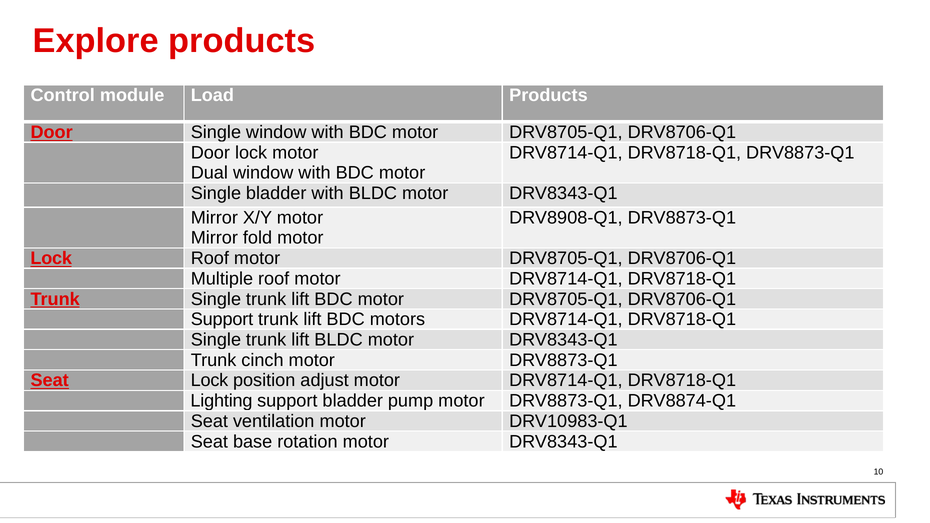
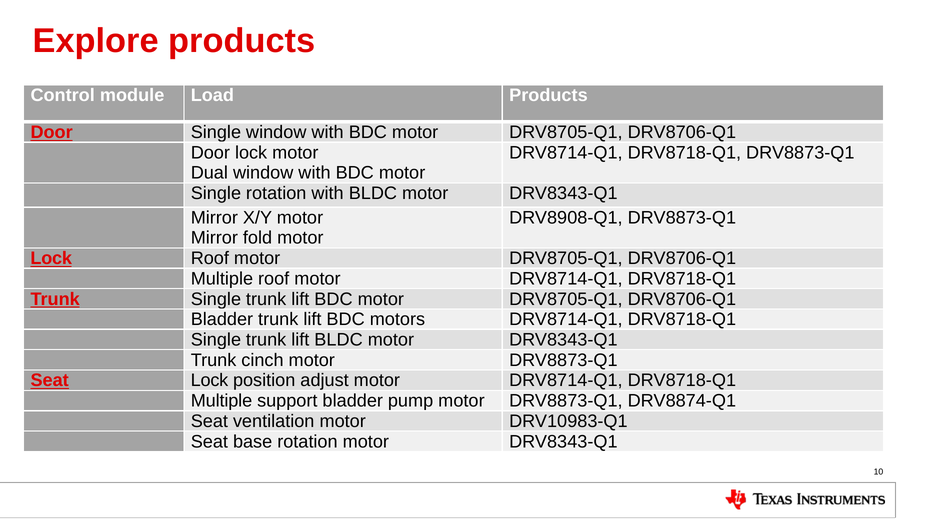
Single bladder: bladder -> rotation
Support at (222, 319): Support -> Bladder
Lighting at (221, 401): Lighting -> Multiple
